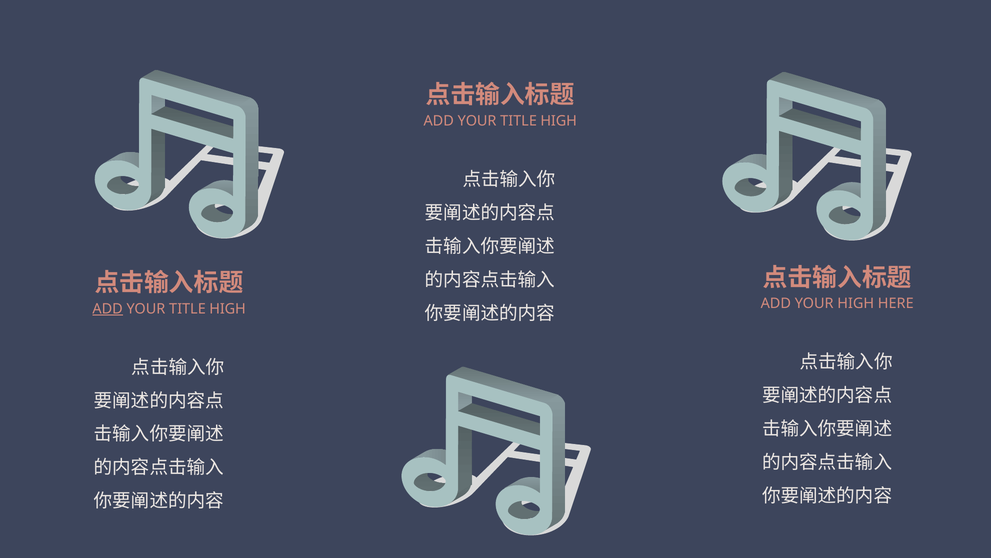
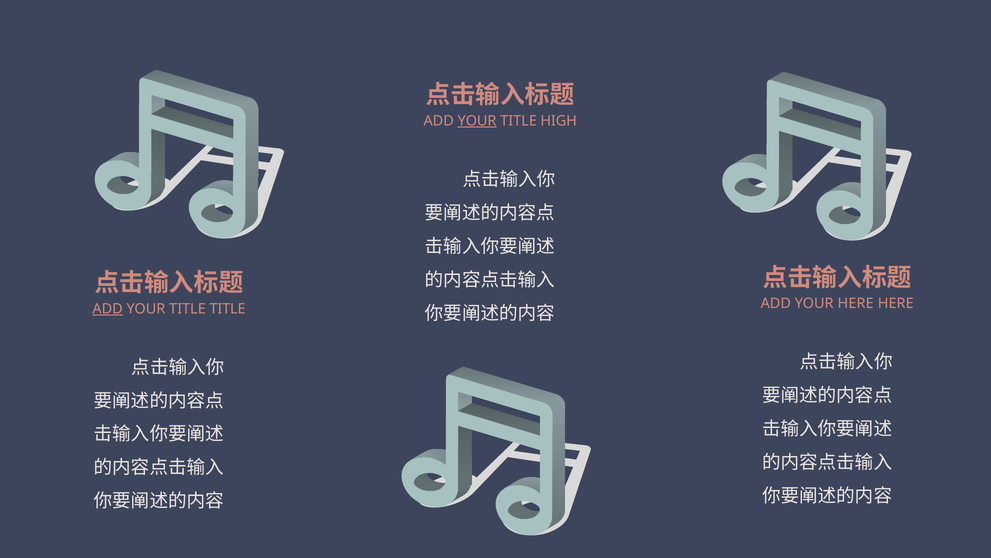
YOUR at (477, 121) underline: none -> present
YOUR HIGH: HIGH -> HERE
HIGH at (228, 308): HIGH -> TITLE
